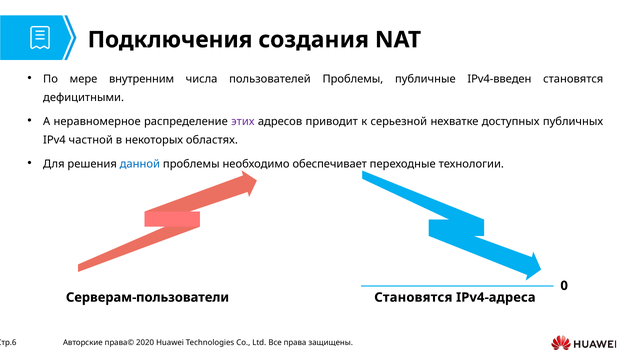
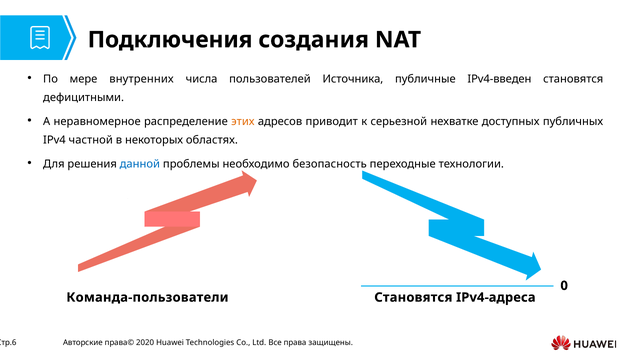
внутренним: внутренним -> внутренних
пользователей Проблемы: Проблемы -> Источника
этих colour: purple -> orange
обеспечивает: обеспечивает -> безопасность
Серверам-пользователи: Серверам-пользователи -> Команда-пользователи
